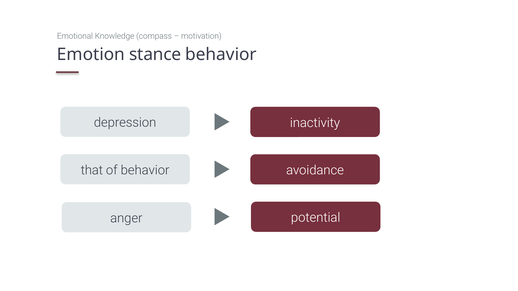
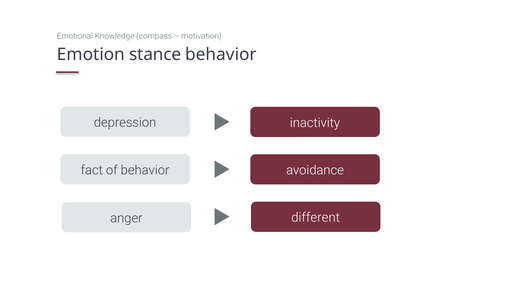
that: that -> fact
potential: potential -> different
